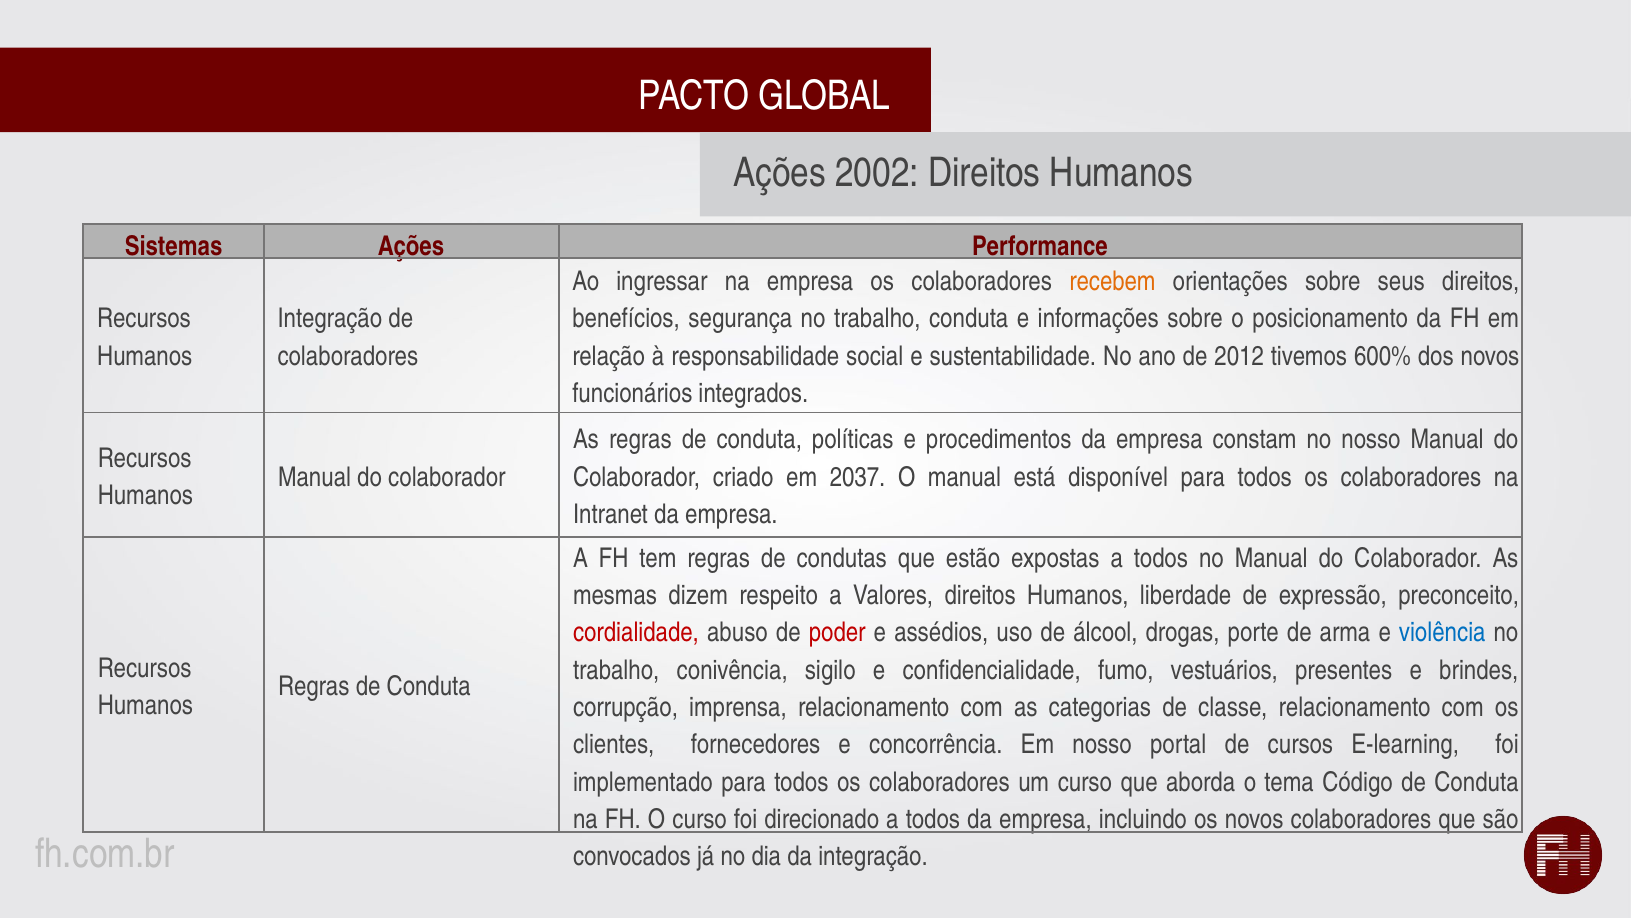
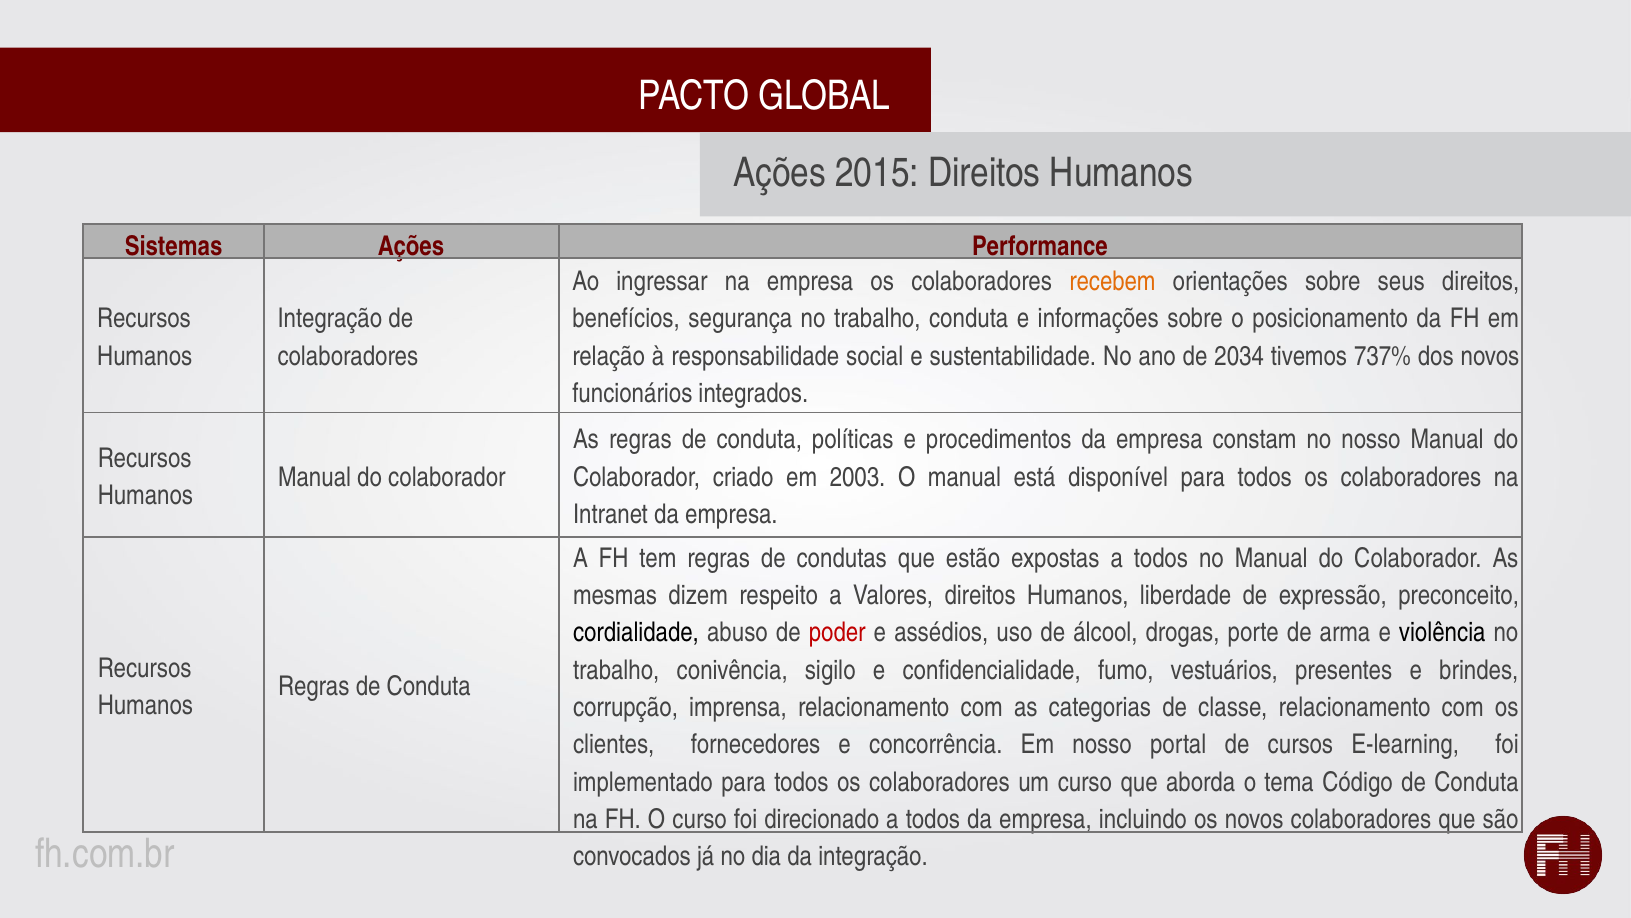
2002: 2002 -> 2015
2012: 2012 -> 2034
600%: 600% -> 737%
2037: 2037 -> 2003
cordialidade colour: red -> black
violência colour: blue -> black
